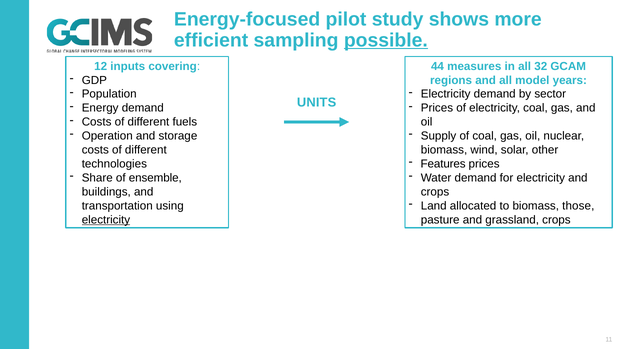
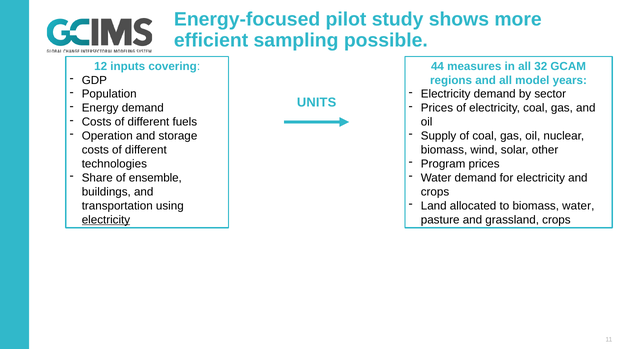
possible underline: present -> none
Features: Features -> Program
biomass those: those -> water
